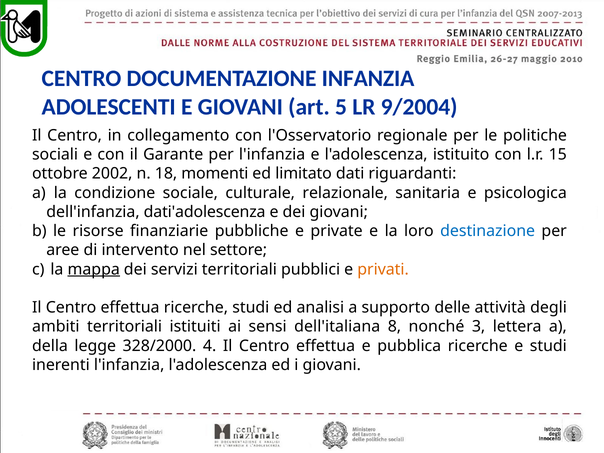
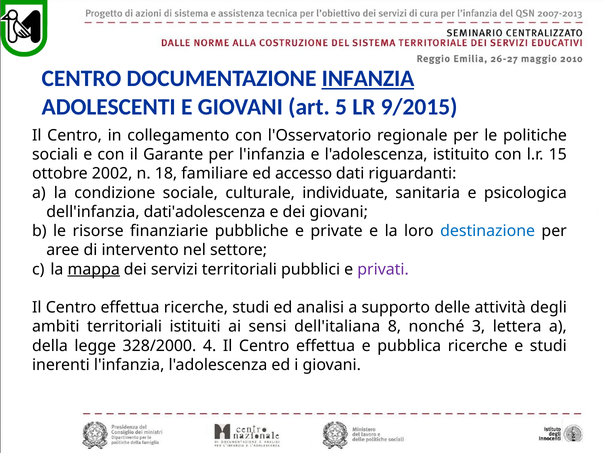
INFANZIA underline: none -> present
9/2004: 9/2004 -> 9/2015
momenti: momenti -> familiare
limitato: limitato -> accesso
relazionale: relazionale -> individuate
privati colour: orange -> purple
